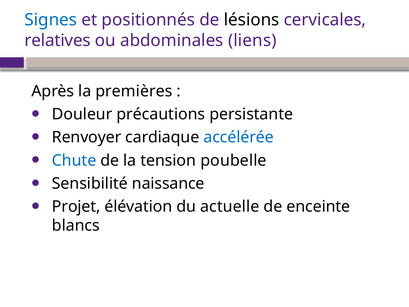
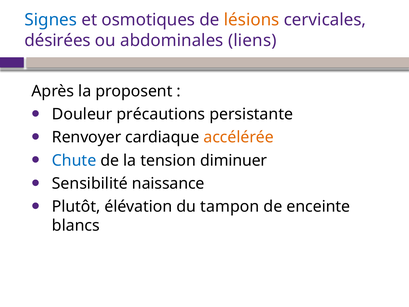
positionnés: positionnés -> osmotiques
lésions colour: black -> orange
relatives: relatives -> désirées
premières: premières -> proposent
accélérée colour: blue -> orange
poubelle: poubelle -> diminuer
Projet: Projet -> Plutôt
actuelle: actuelle -> tampon
